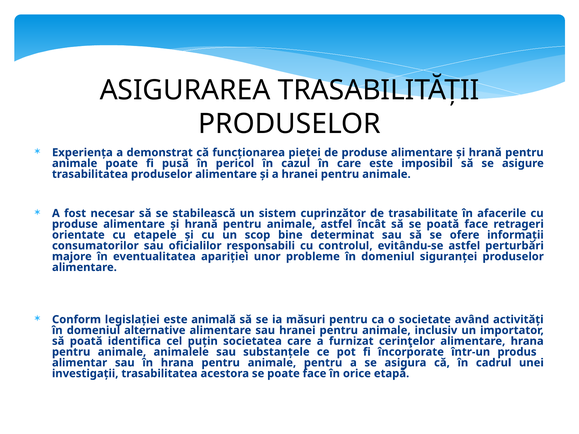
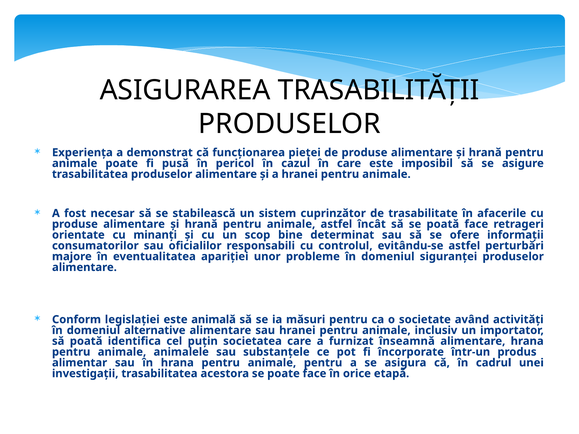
etapele: etapele -> minanți
cerinţelor: cerinţelor -> înseamnă
